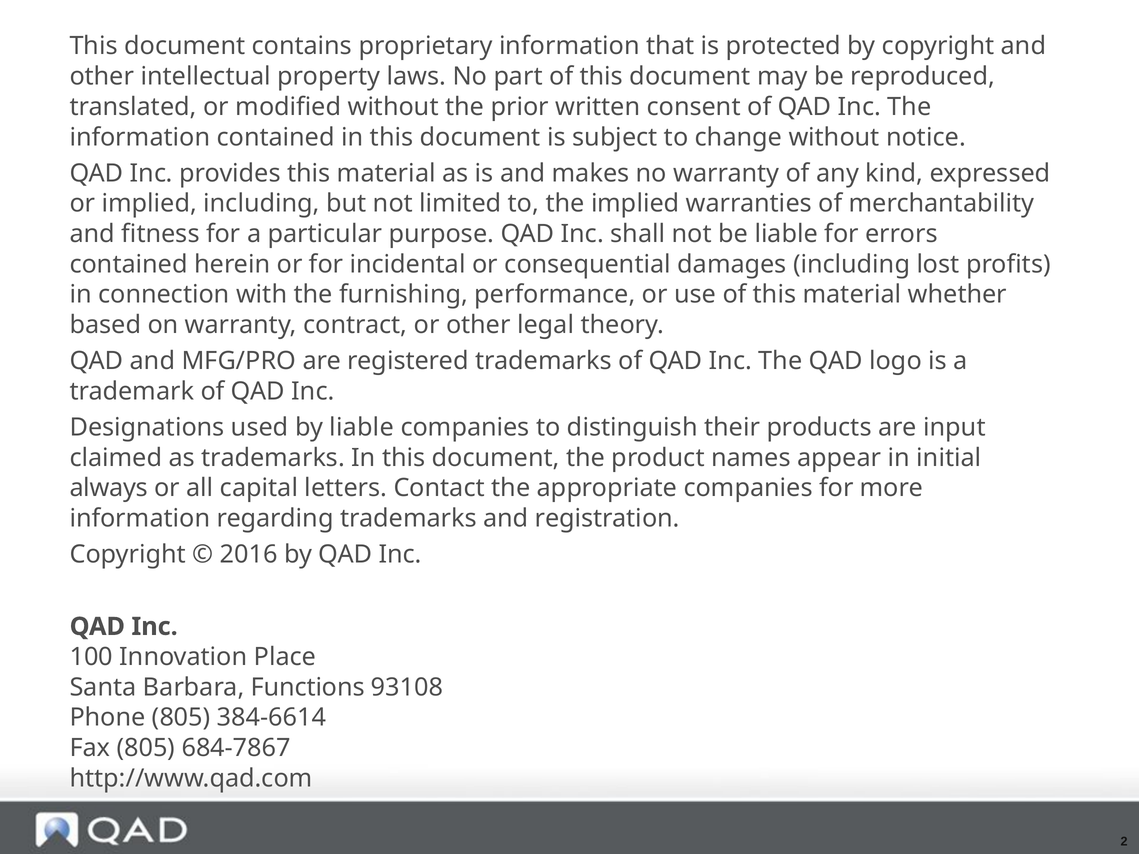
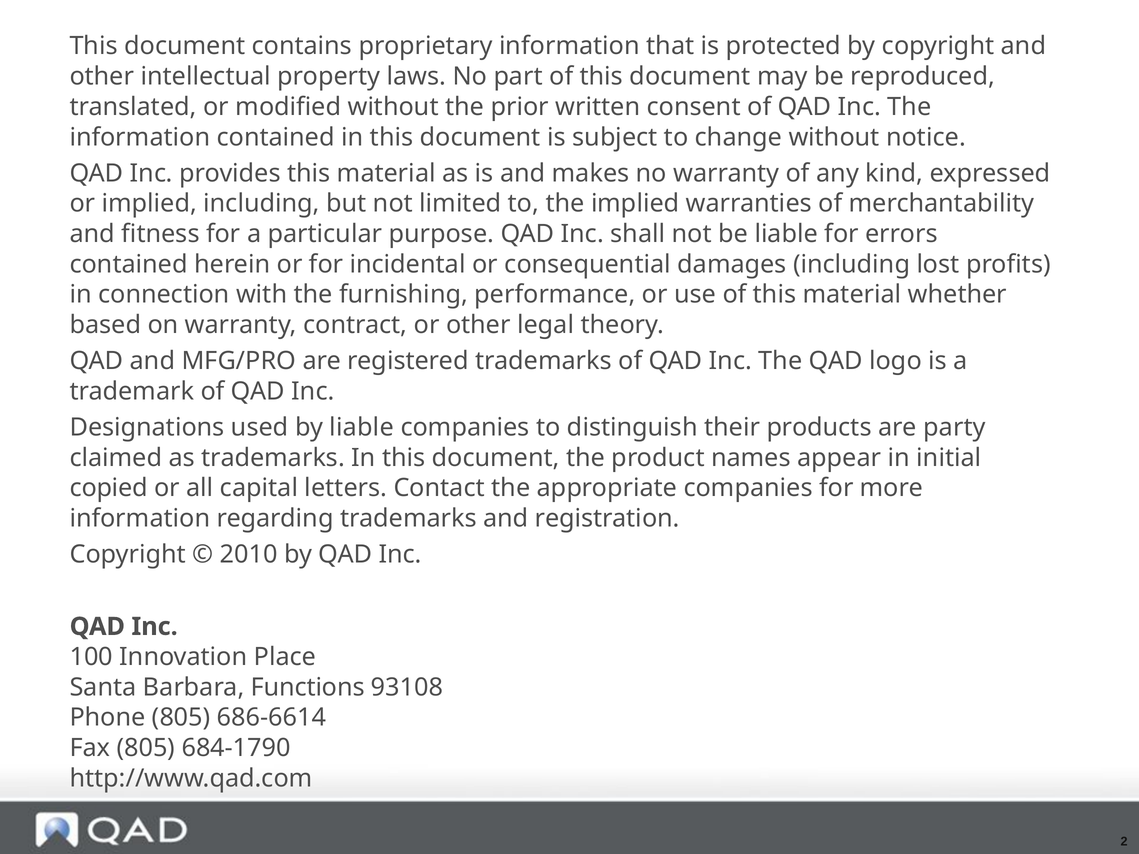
input: input -> party
always: always -> copied
2016: 2016 -> 2010
384-6614: 384-6614 -> 686-6614
684-7867: 684-7867 -> 684-1790
